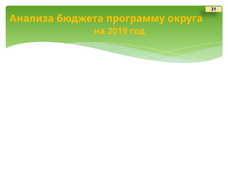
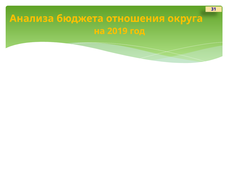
программу: программу -> отношения
